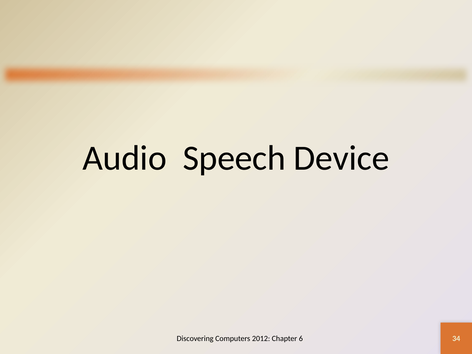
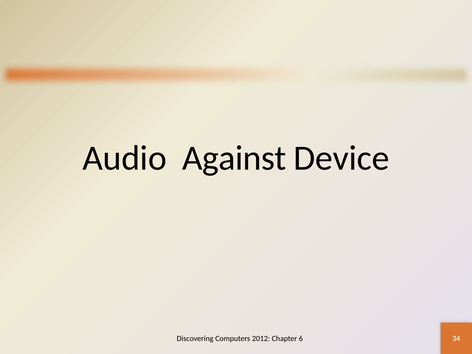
Speech: Speech -> Against
